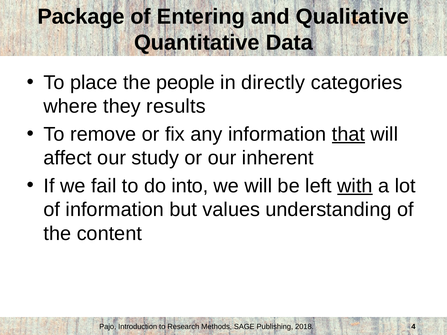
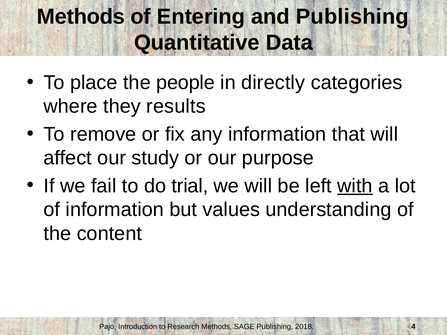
Package at (81, 17): Package -> Methods
and Qualitative: Qualitative -> Publishing
that underline: present -> none
inherent: inherent -> purpose
into: into -> trial
